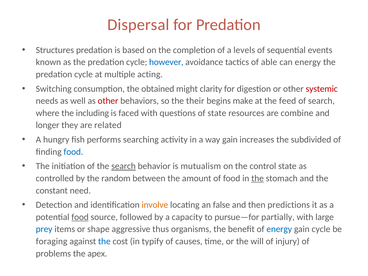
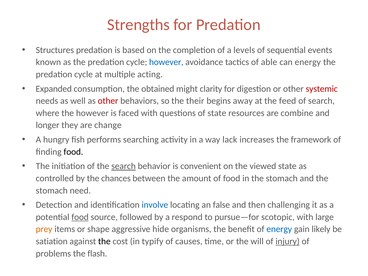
Dispersal: Dispersal -> Strengths
Switching: Switching -> Expanded
make: make -> away
the including: including -> however
related: related -> change
way gain: gain -> lack
subdivided: subdivided -> framework
food at (73, 152) colour: blue -> black
mutualism: mutualism -> convenient
control: control -> viewed
random: random -> chances
the at (258, 178) underline: present -> none
constant at (52, 190): constant -> stomach
involve colour: orange -> blue
predictions: predictions -> challenging
capacity: capacity -> respond
partially: partially -> scotopic
prey colour: blue -> orange
thus: thus -> hide
gain cycle: cycle -> likely
foraging: foraging -> satiation
the at (104, 241) colour: blue -> black
injury underline: none -> present
apex: apex -> flash
